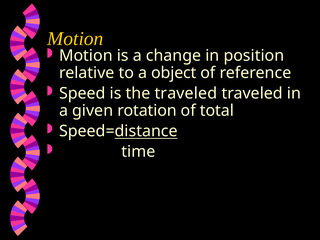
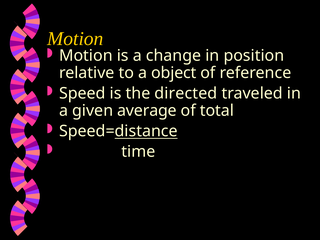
the traveled: traveled -> directed
rotation: rotation -> average
